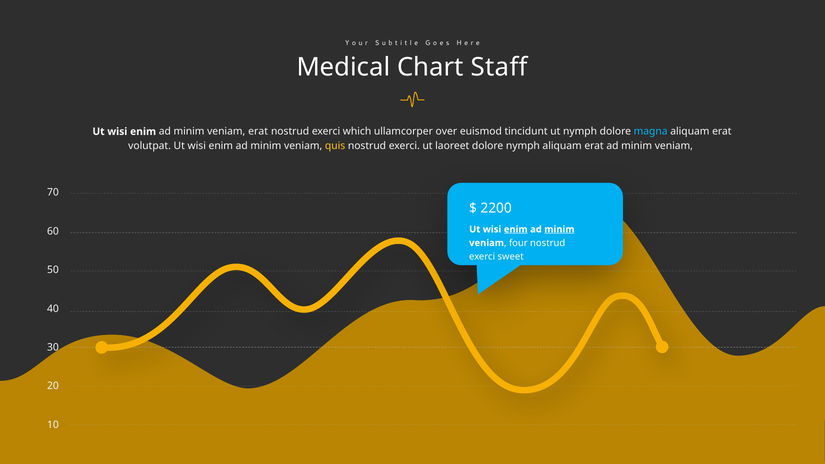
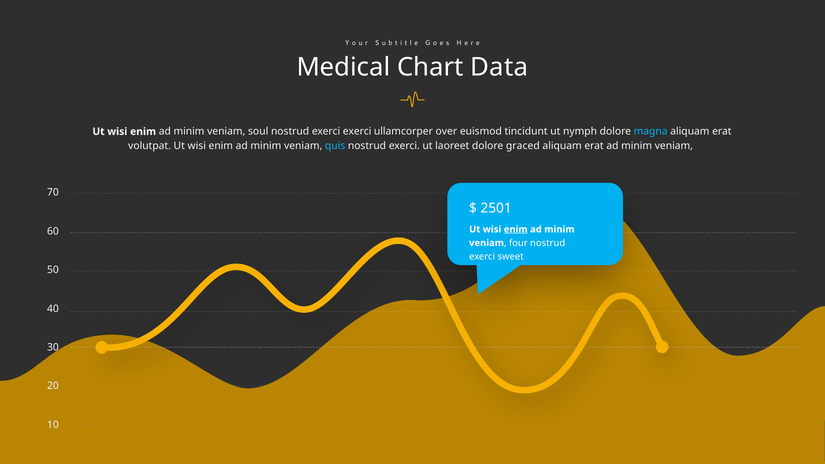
Staff: Staff -> Data
veniam erat: erat -> soul
exerci which: which -> exerci
quis colour: yellow -> light blue
dolore nymph: nymph -> graced
2200: 2200 -> 2501
minim at (559, 229) underline: present -> none
